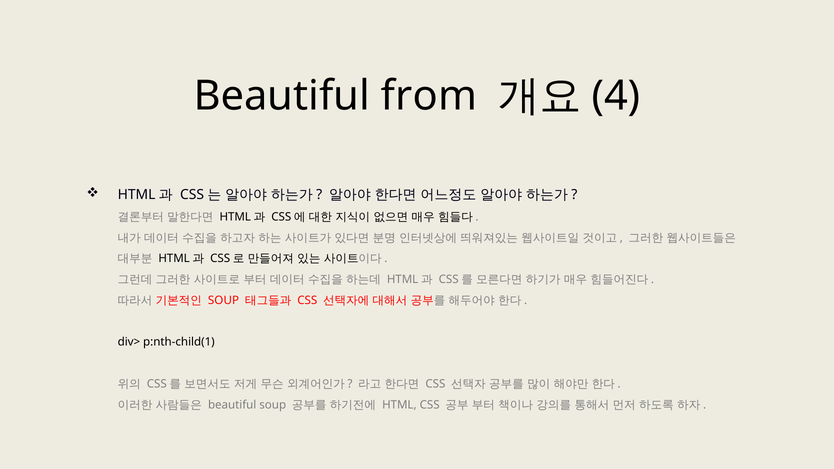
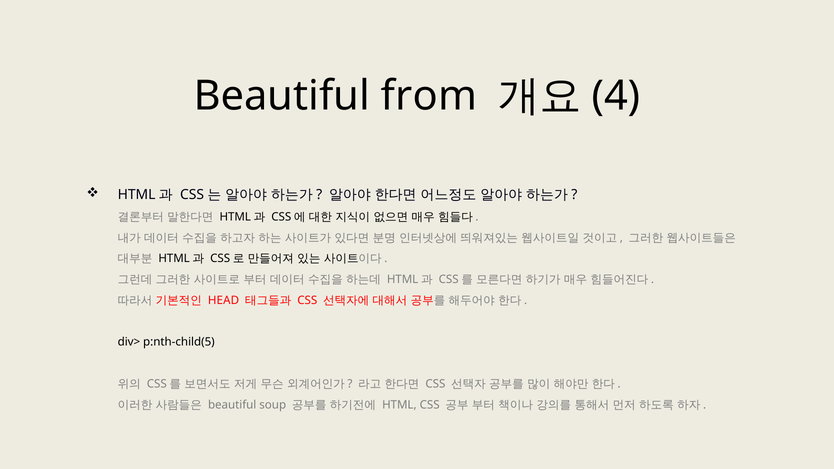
SOUP at (224, 300): SOUP -> HEAD
p:nth-child(1: p:nth-child(1 -> p:nth-child(5
